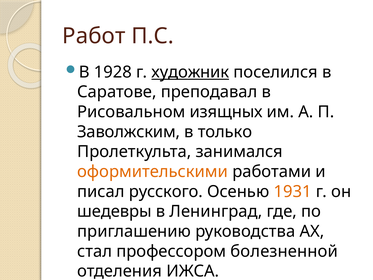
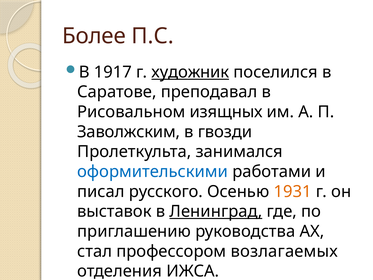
Работ: Работ -> Более
1928: 1928 -> 1917
только: только -> гвозди
оформительскими colour: orange -> blue
шедевры: шедевры -> выставок
Ленинград underline: none -> present
болезненной: болезненной -> возлагаемых
